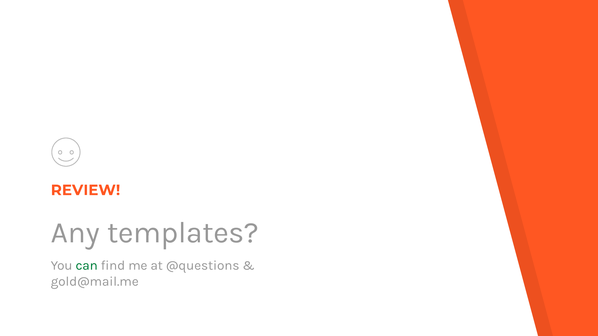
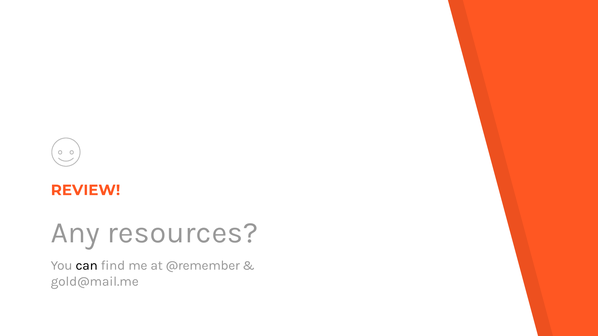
templates: templates -> resources
can colour: green -> black
@questions: @questions -> @remember
